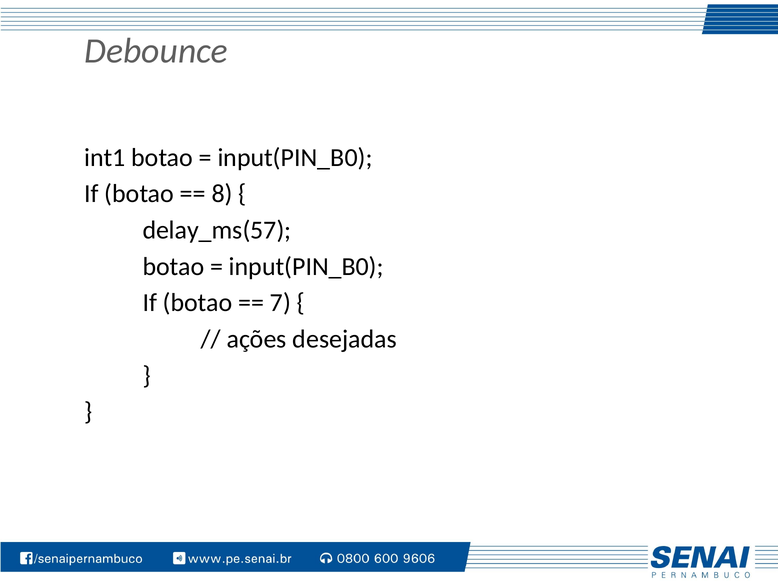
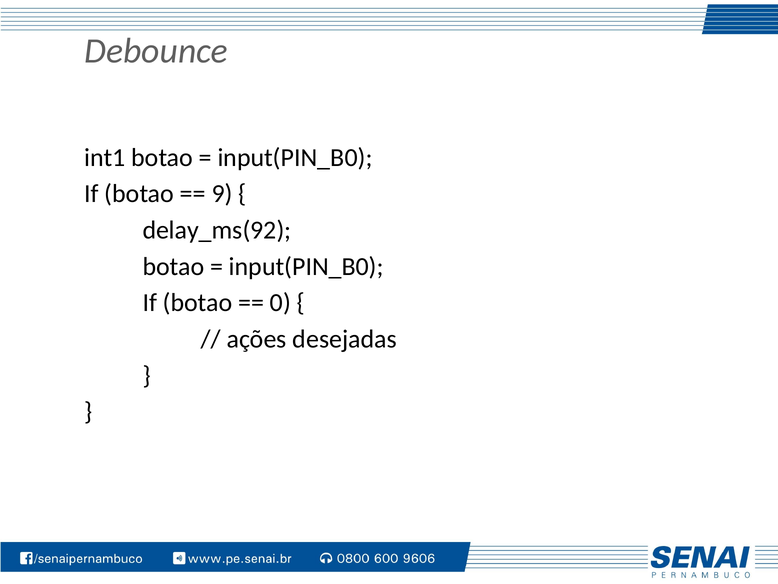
8: 8 -> 9
delay_ms(57: delay_ms(57 -> delay_ms(92
7: 7 -> 0
